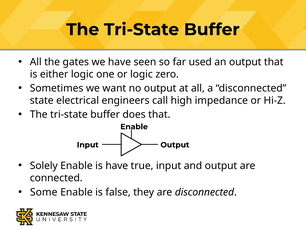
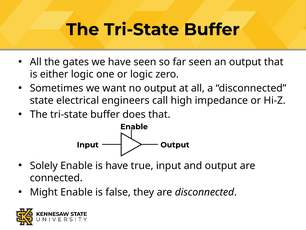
far used: used -> seen
Some: Some -> Might
